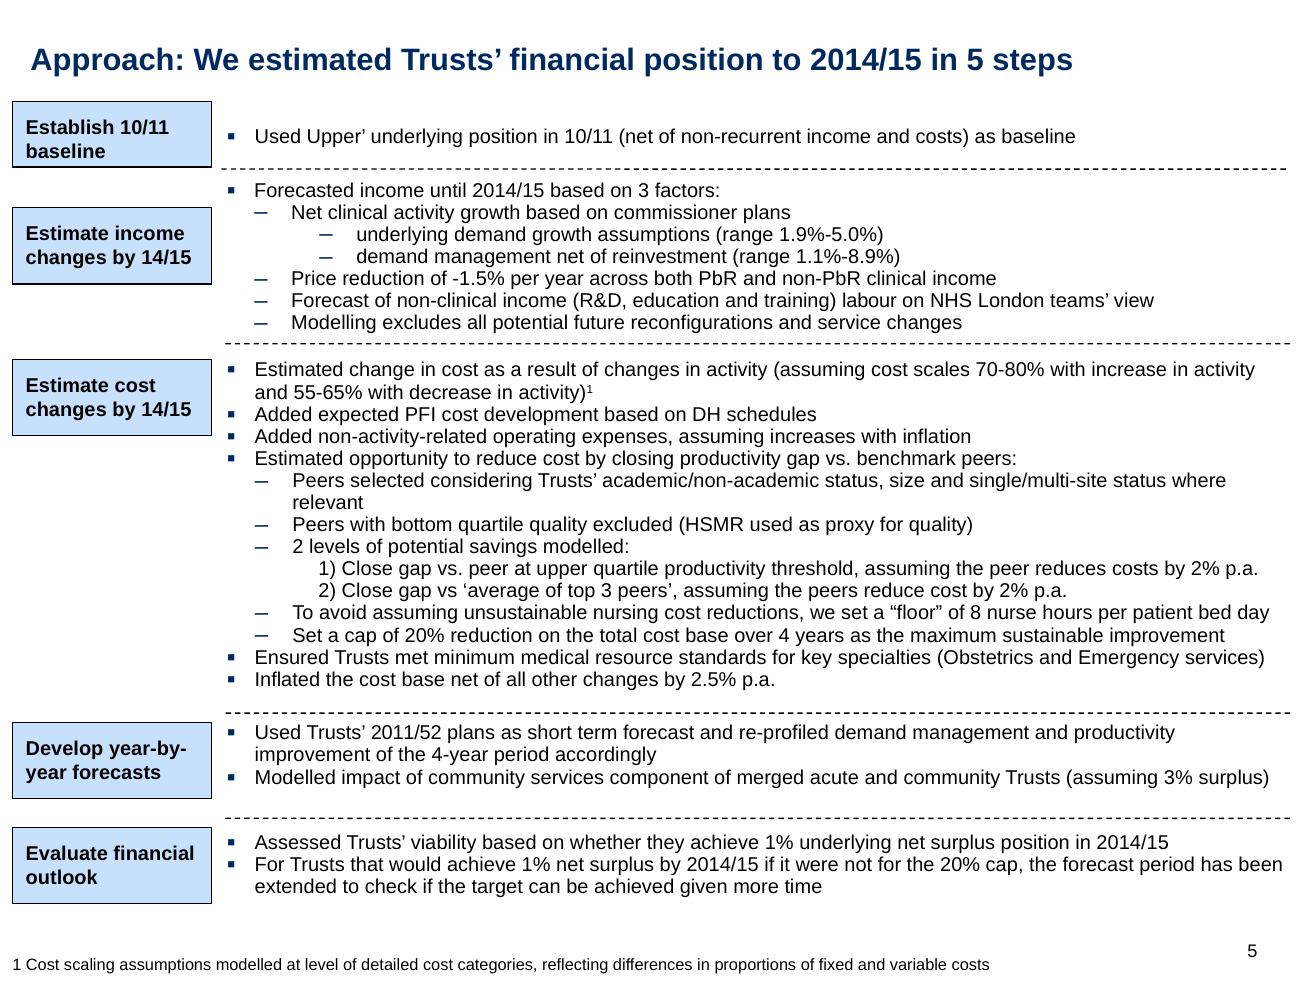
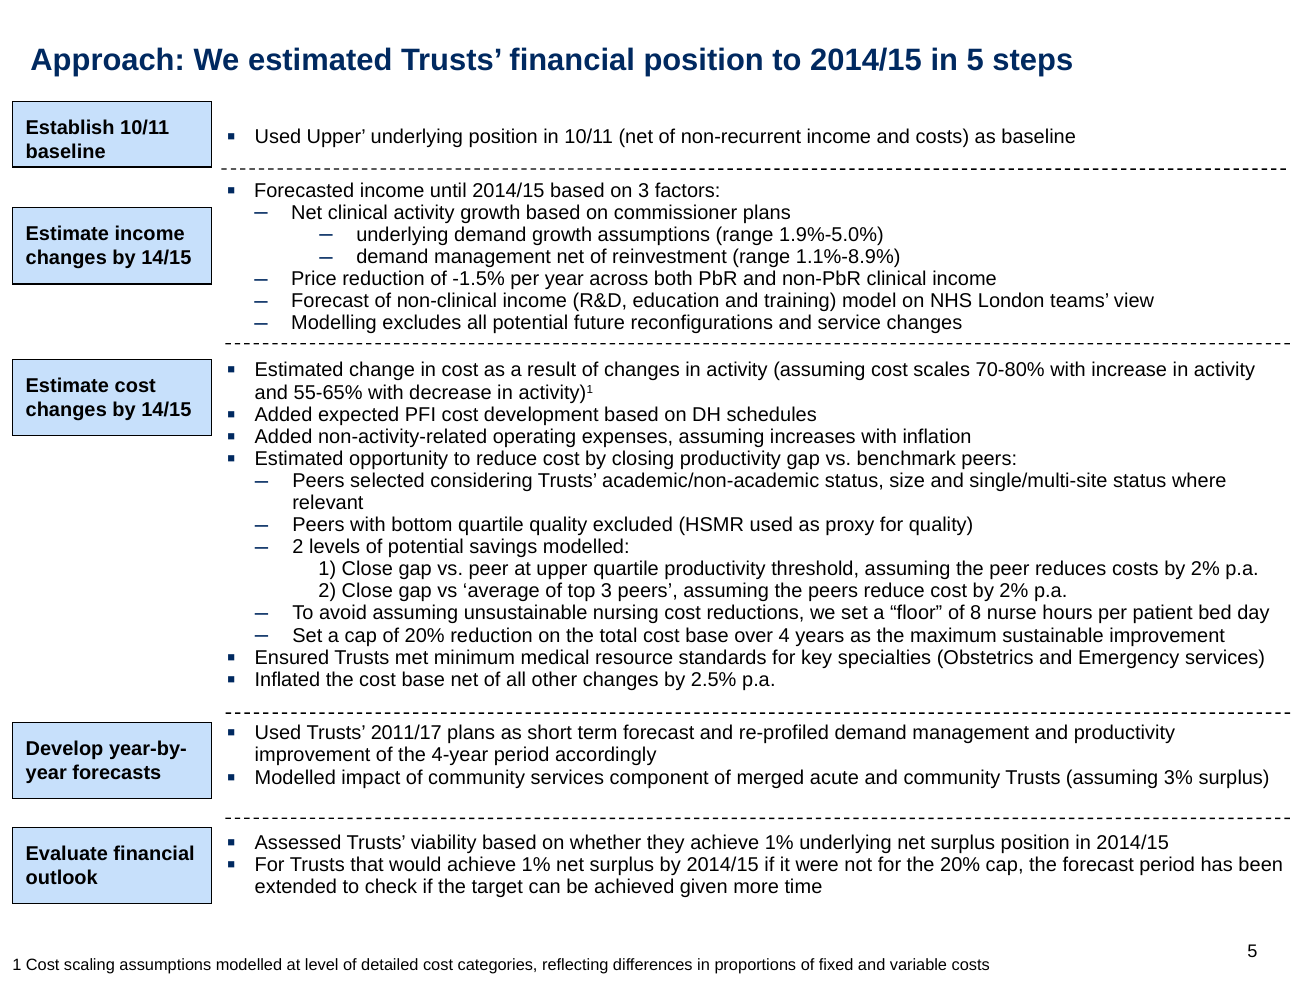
labour: labour -> model
2011/52: 2011/52 -> 2011/17
